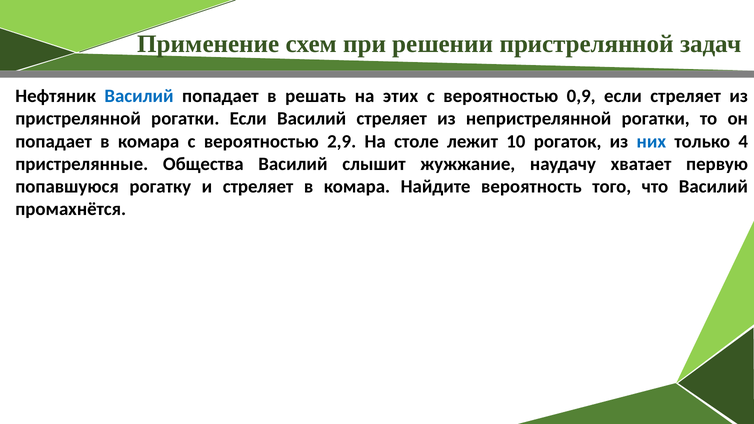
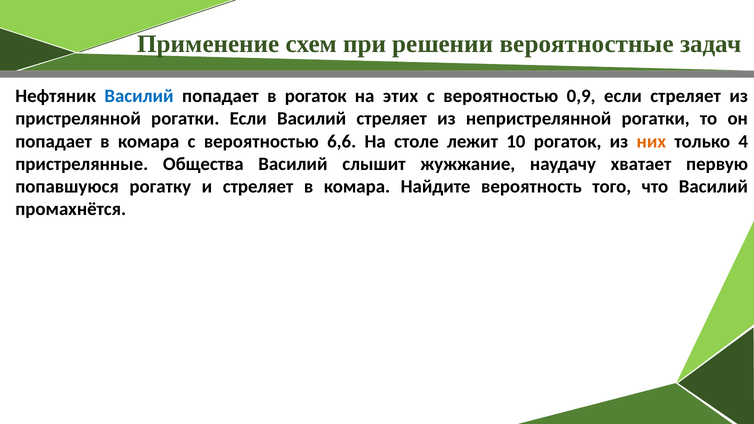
решении пристрелянной: пристрелянной -> вероятностные
в решать: решать -> рогаток
2,9: 2,9 -> 6,6
них colour: blue -> orange
